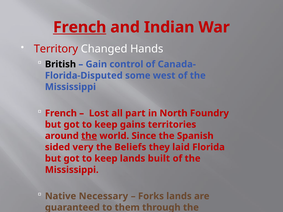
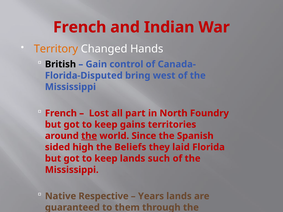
French at (80, 27) underline: present -> none
Territory colour: red -> orange
some: some -> bring
very: very -> high
built: built -> such
Necessary: Necessary -> Respective
Forks: Forks -> Years
